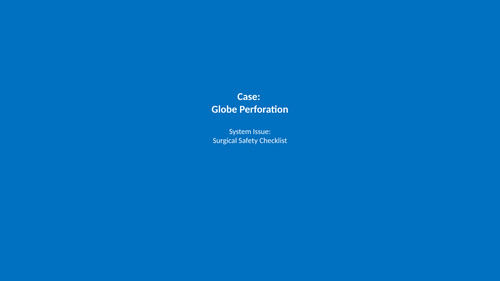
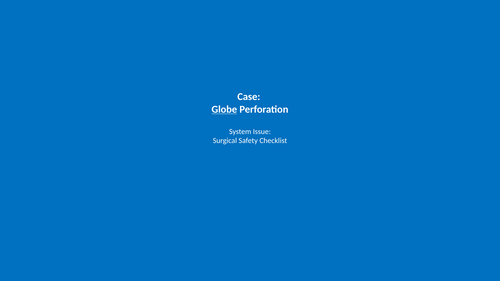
Globe underline: none -> present
